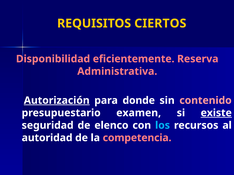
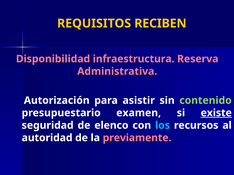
CIERTOS: CIERTOS -> RECIBEN
eficientemente: eficientemente -> infraestructura
Autorización underline: present -> none
donde: donde -> asistir
contenido colour: pink -> light green
competencia: competencia -> previamente
